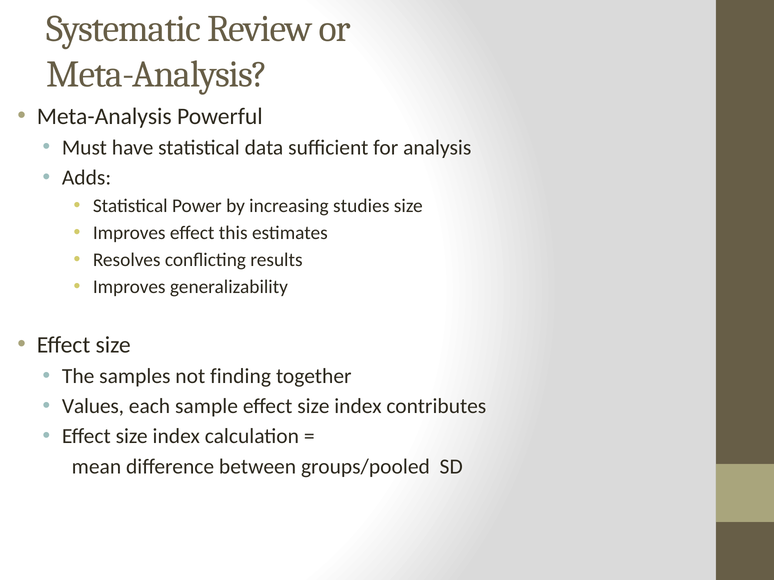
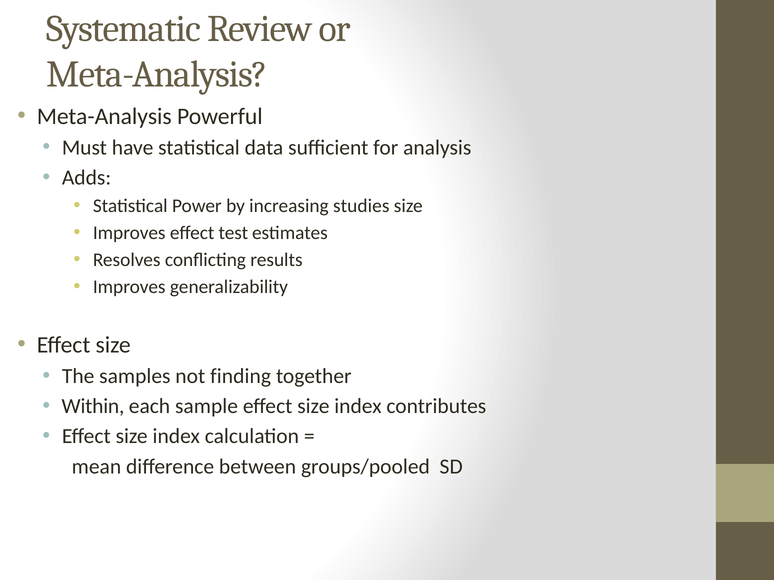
this: this -> test
Values: Values -> Within
